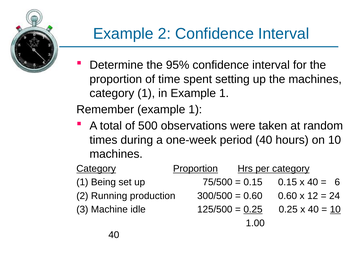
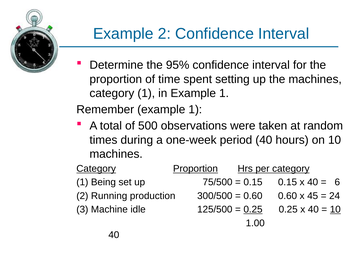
12: 12 -> 45
